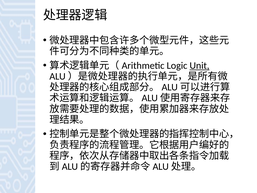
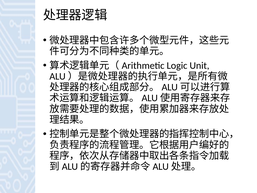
Unit underline: present -> none
